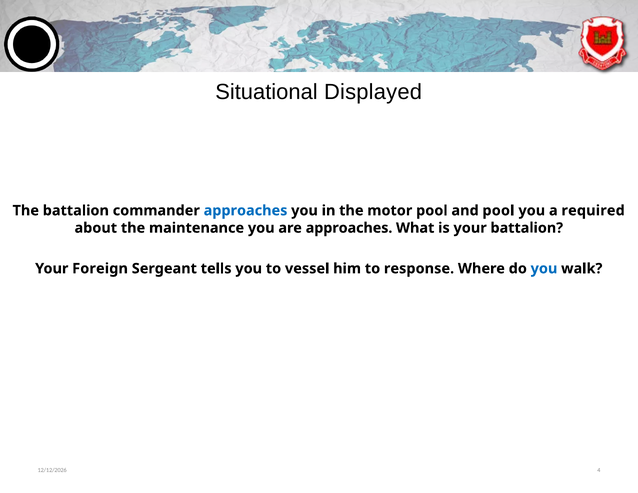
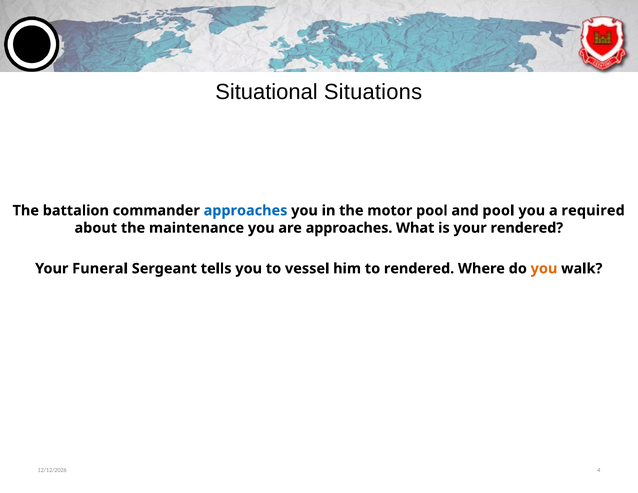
Displayed: Displayed -> Situations
your battalion: battalion -> rendered
Foreign: Foreign -> Funeral
to response: response -> rendered
you at (544, 269) colour: blue -> orange
